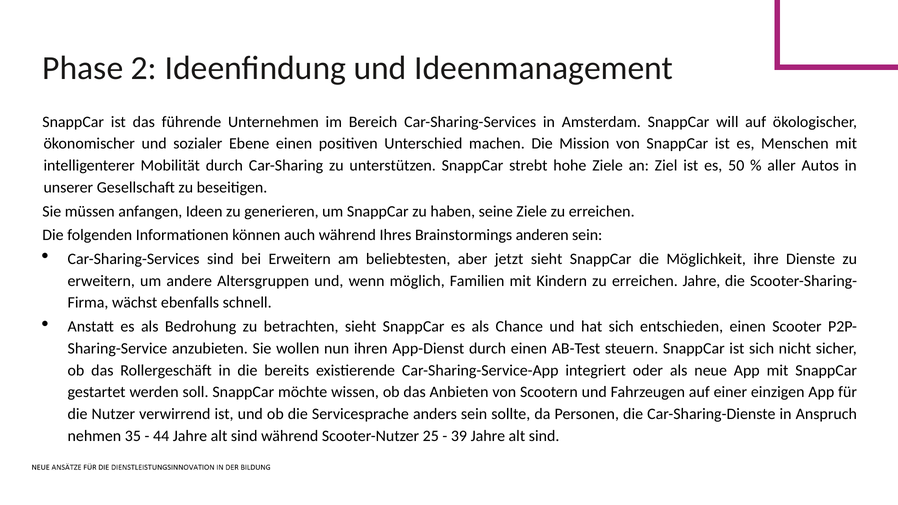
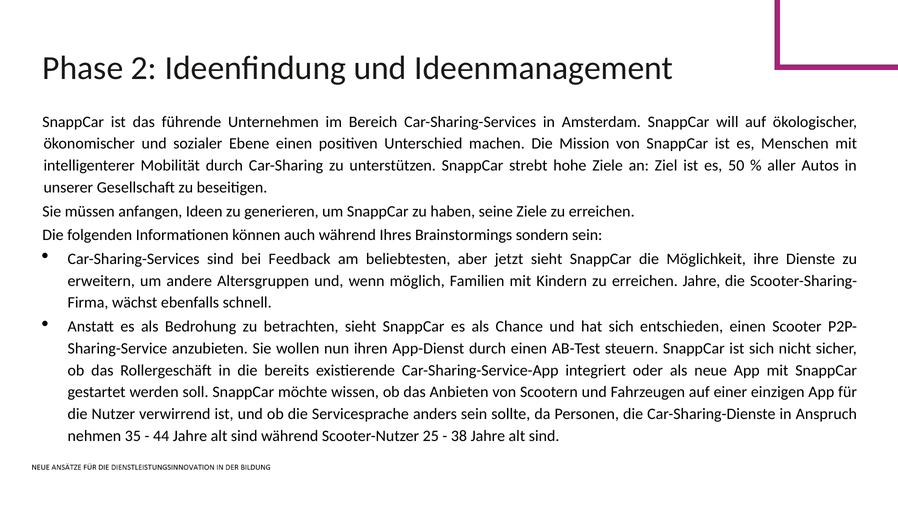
anderen: anderen -> sondern
bei Erweitern: Erweitern -> Feedback
39: 39 -> 38
